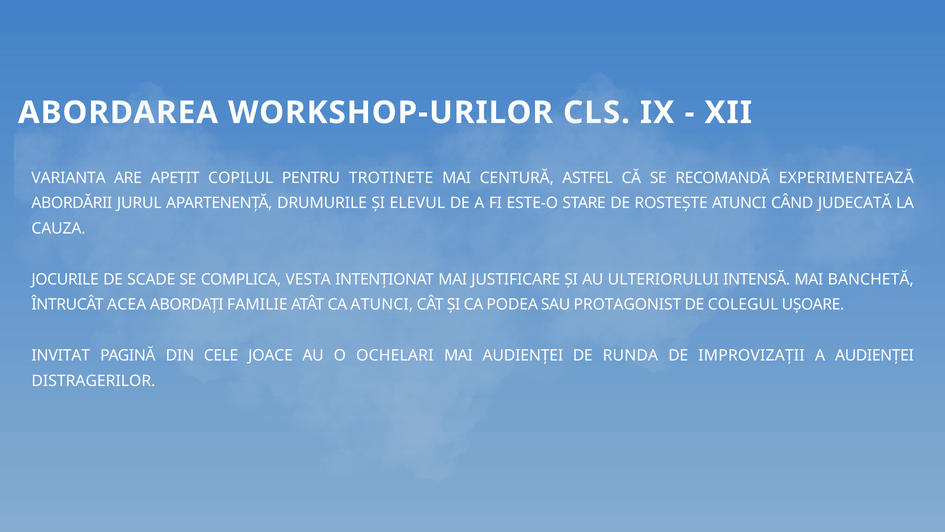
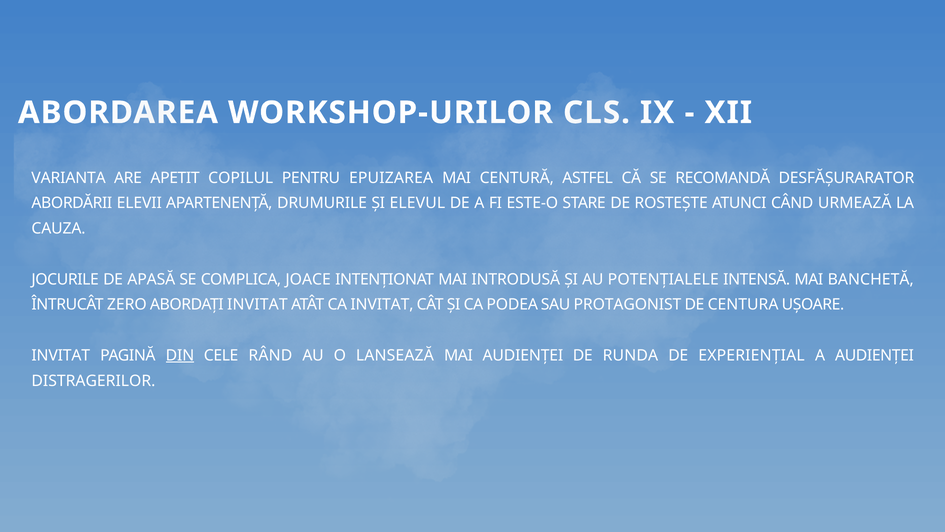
TROTINETE: TROTINETE -> EPUIZAREA
EXPERIMENTEAZĂ: EXPERIMENTEAZĂ -> DESFĂȘURARATOR
JURUL: JURUL -> ELEVII
JUDECATĂ: JUDECATĂ -> URMEAZĂ
SCADE: SCADE -> APASĂ
VESTA: VESTA -> JOACE
JUSTIFICARE: JUSTIFICARE -> INTRODUSĂ
ULTERIORULUI: ULTERIORULUI -> POTENȚIALELE
ACEA: ACEA -> ZERO
ABORDAȚI FAMILIE: FAMILIE -> INVITAT
CA ATUNCI: ATUNCI -> INVITAT
COLEGUL: COLEGUL -> CENTURA
DIN underline: none -> present
JOACE: JOACE -> RÂND
OCHELARI: OCHELARI -> LANSEAZĂ
IMPROVIZAȚII: IMPROVIZAȚII -> EXPERIENȚIAL
